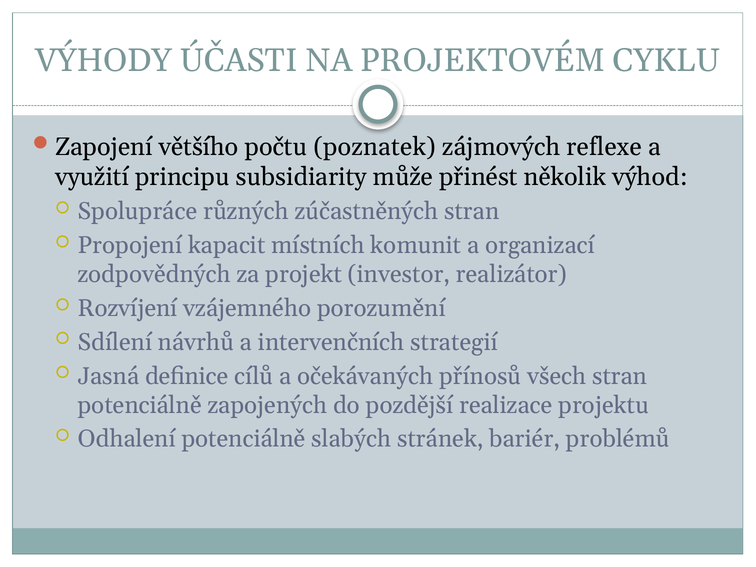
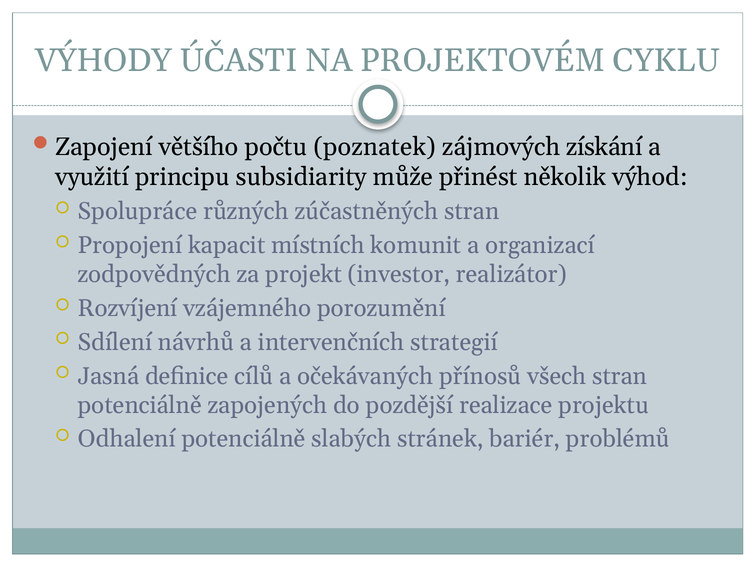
reflexe: reflexe -> získání
